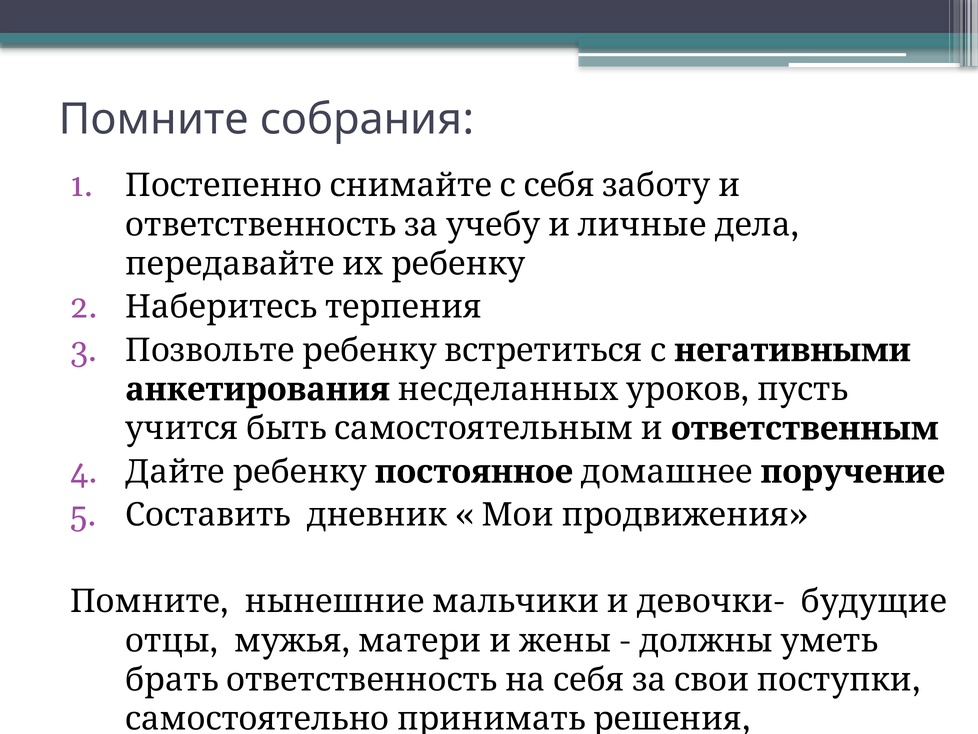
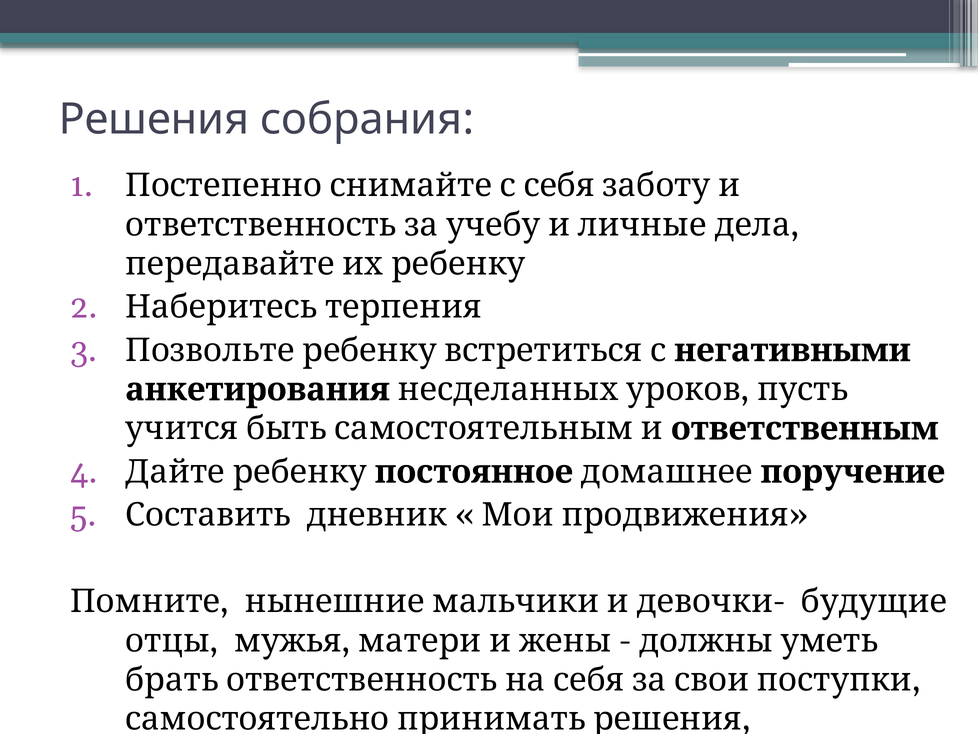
Помните at (154, 119): Помните -> Решения
